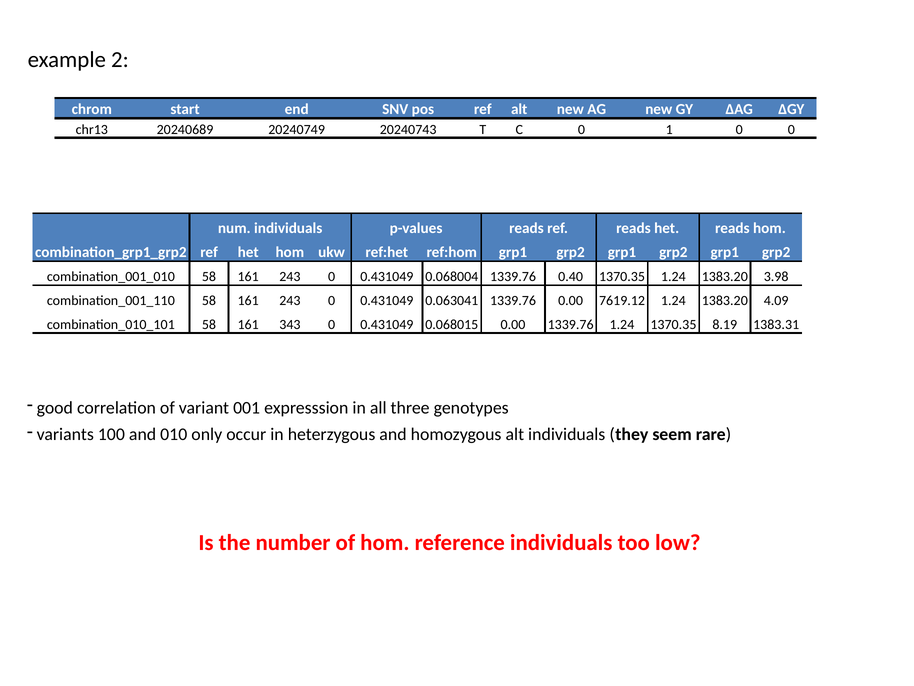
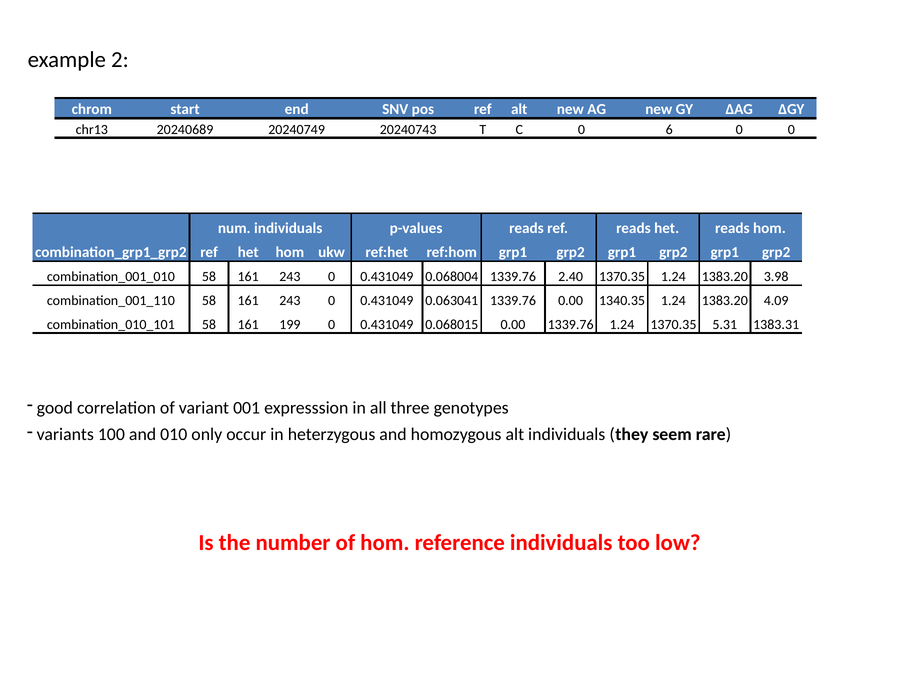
1: 1 -> 6
0.40: 0.40 -> 2.40
7619.12: 7619.12 -> 1340.35
343: 343 -> 199
8.19: 8.19 -> 5.31
